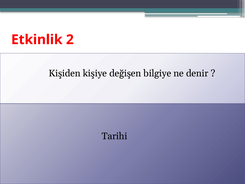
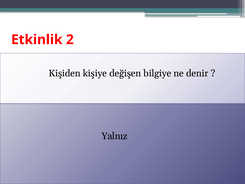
Tarihi: Tarihi -> Yalnız
